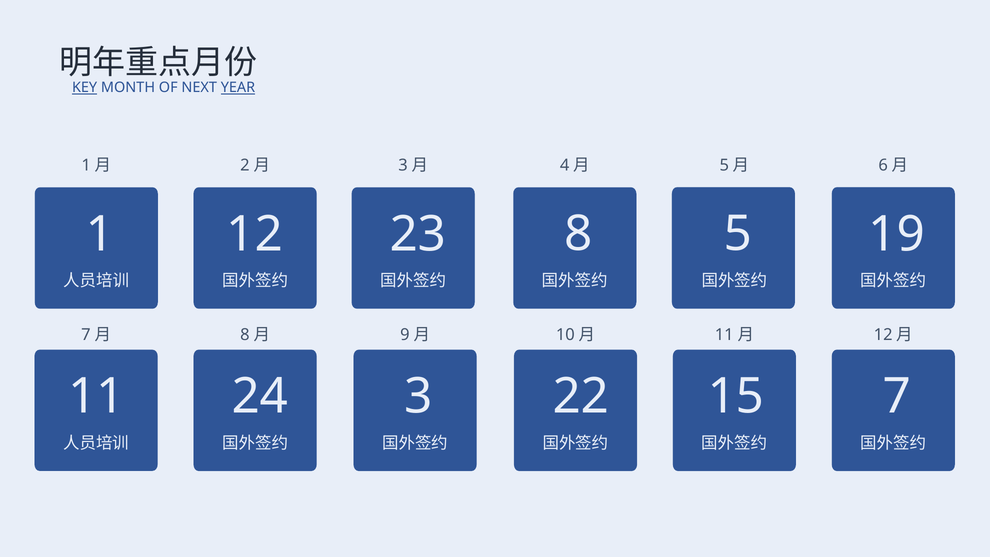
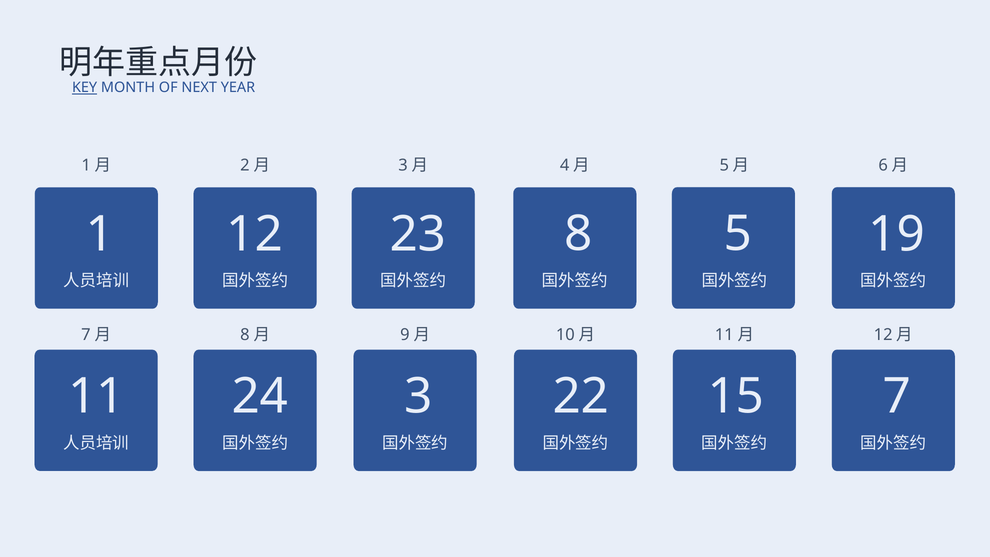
YEAR underline: present -> none
